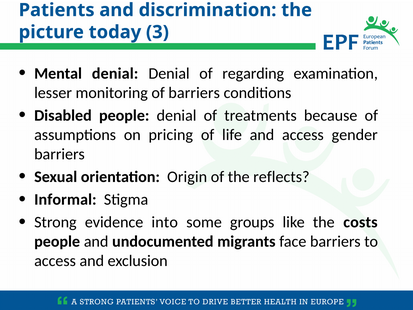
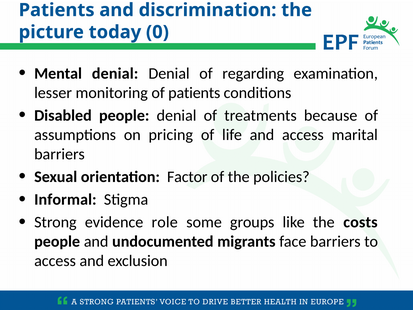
3: 3 -> 0
of barriers: barriers -> patients
gender: gender -> marital
Origin: Origin -> Factor
reflects: reflects -> policies
into: into -> role
